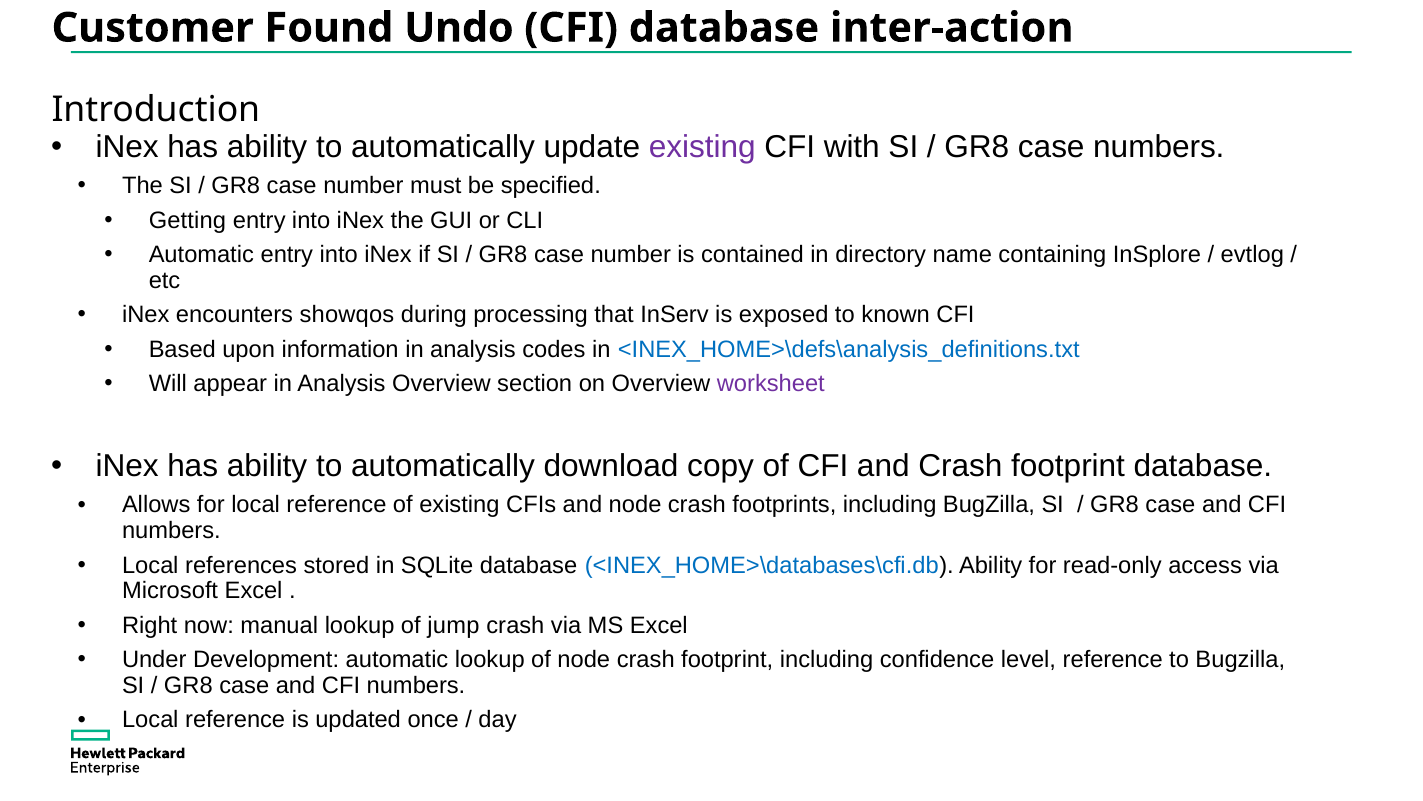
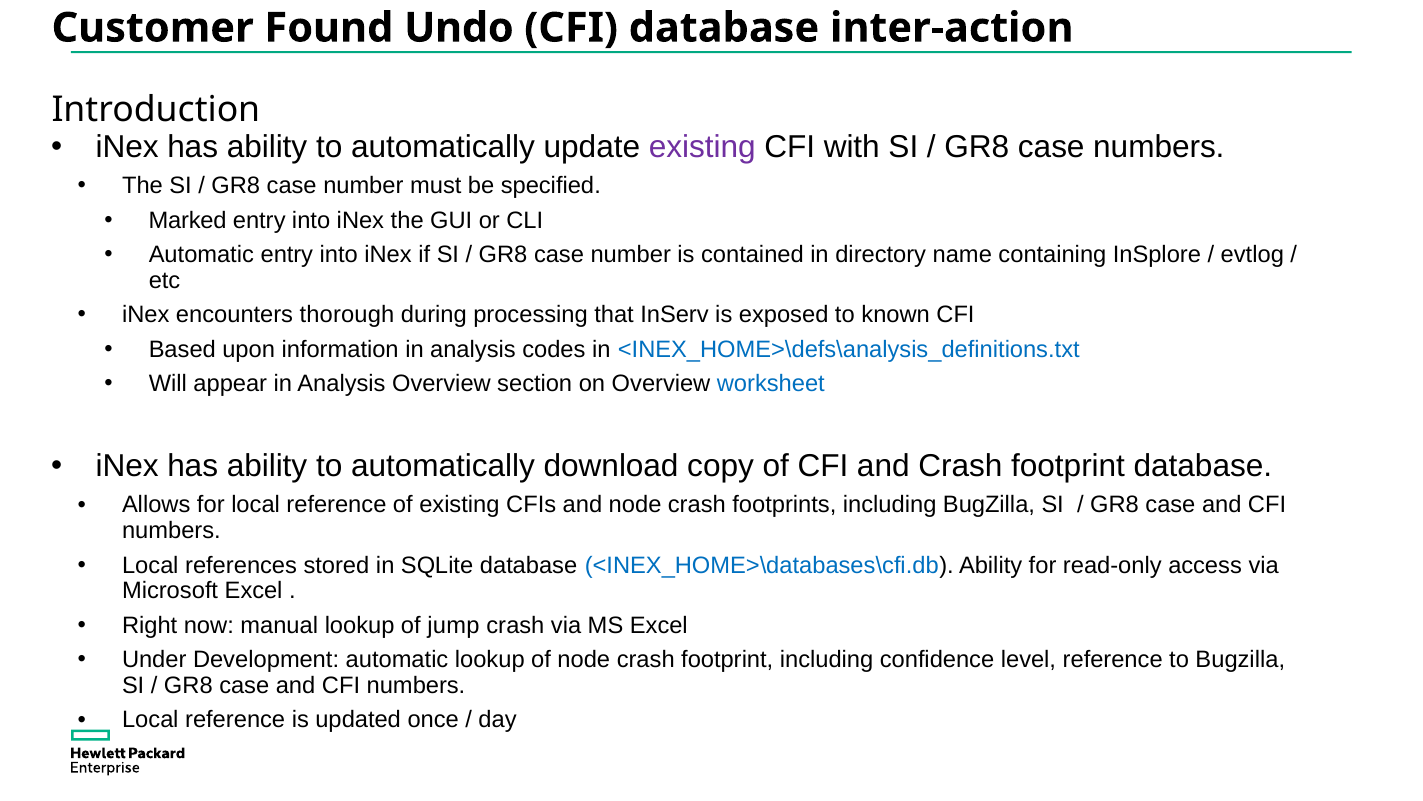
Getting: Getting -> Marked
showqos: showqos -> thorough
worksheet colour: purple -> blue
